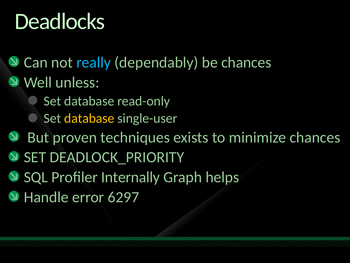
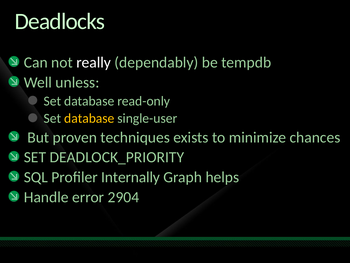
really colour: light blue -> white
be chances: chances -> tempdb
6297: 6297 -> 2904
